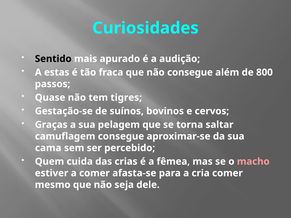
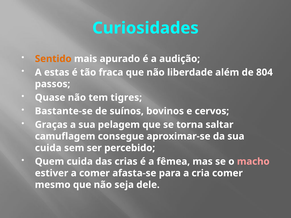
Sentido colour: black -> orange
não consegue: consegue -> liberdade
800: 800 -> 804
Gestação-se: Gestação-se -> Bastante-se
cama at (48, 148): cama -> cuida
